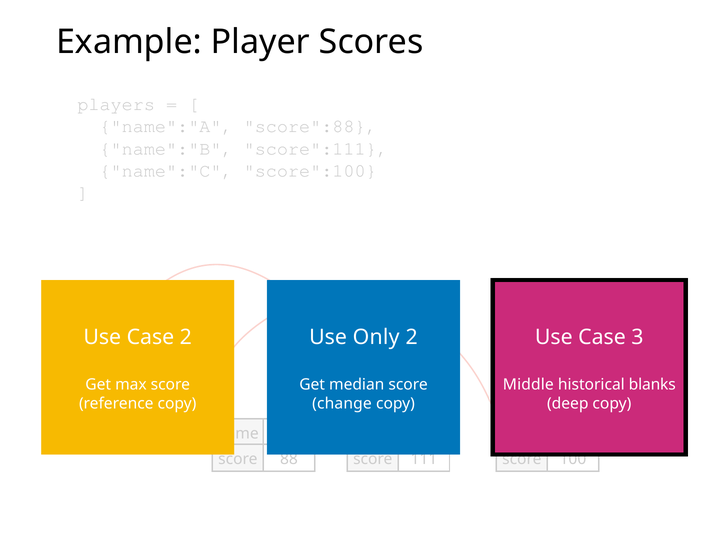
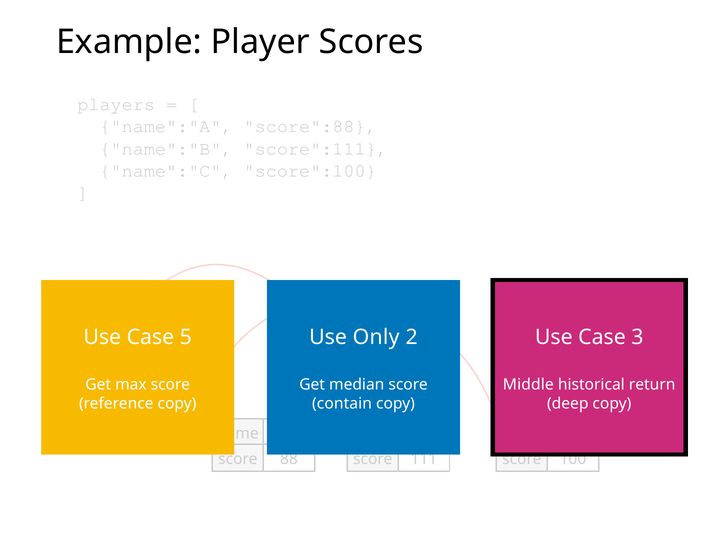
Case 2: 2 -> 5
blanks: blanks -> return
change: change -> contain
